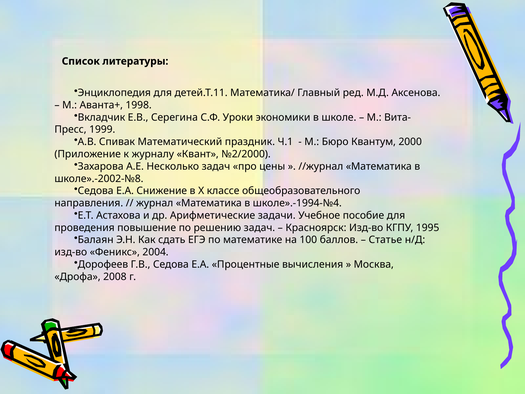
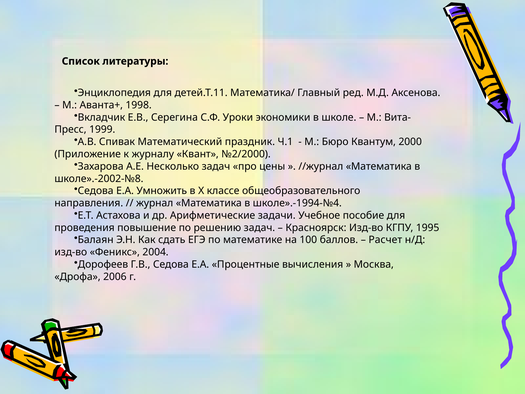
Снижение: Снижение -> Умножить
Статье: Статье -> Расчет
2008: 2008 -> 2006
